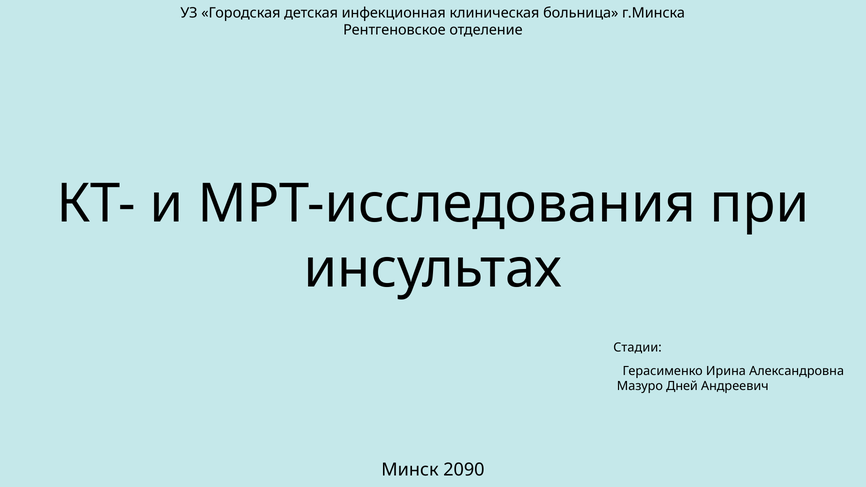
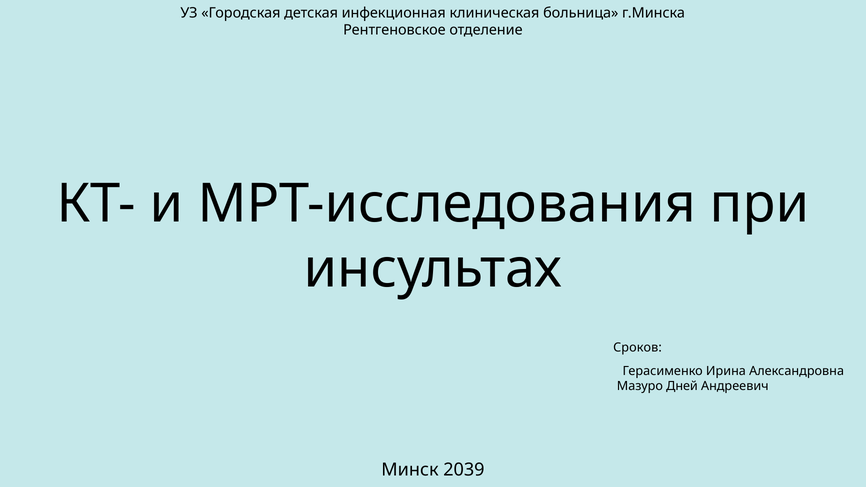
Стадии: Стадии -> Сроков
2090: 2090 -> 2039
